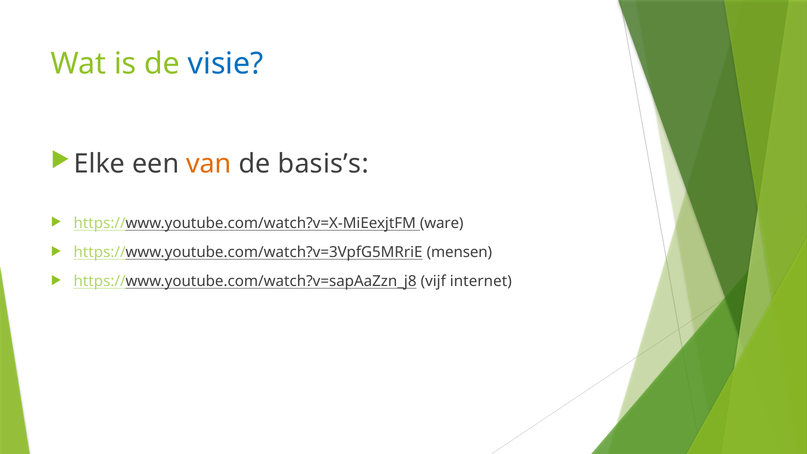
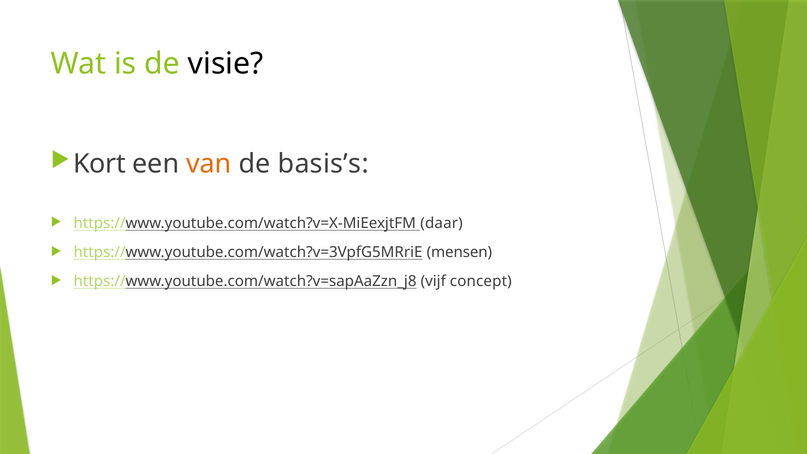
visie colour: blue -> black
Elke: Elke -> Kort
ware: ware -> daar
internet: internet -> concept
